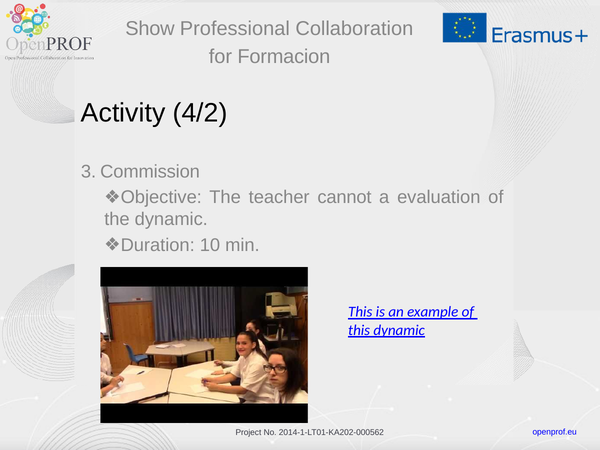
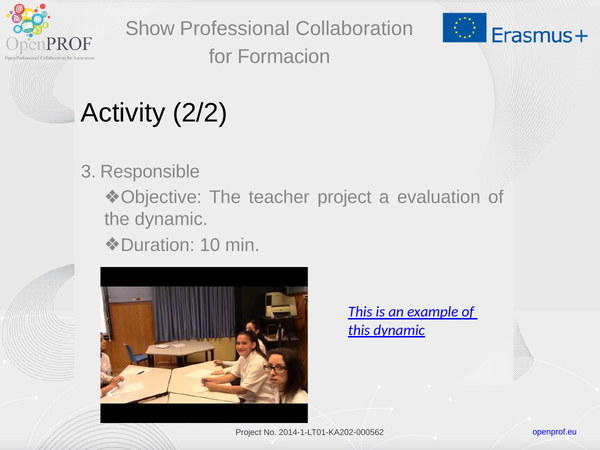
4/2: 4/2 -> 2/2
Commission: Commission -> Responsible
teacher cannot: cannot -> project
